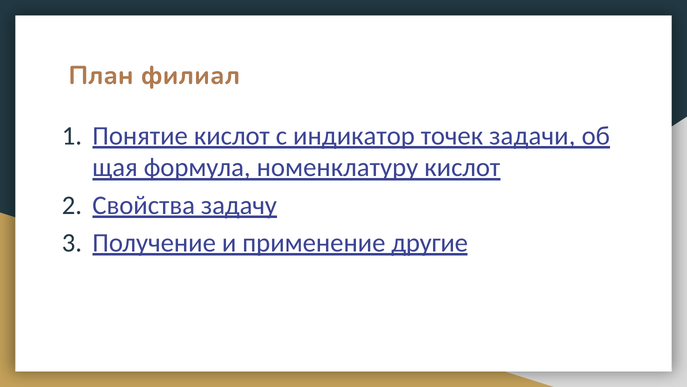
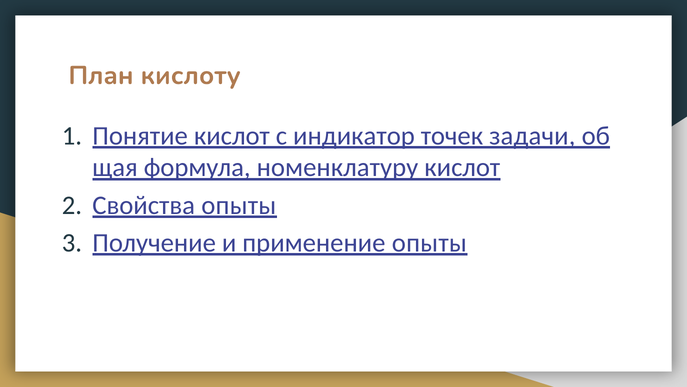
филиал: филиал -> кислоту
Свойства задачу: задачу -> опыты
применение другие: другие -> опыты
